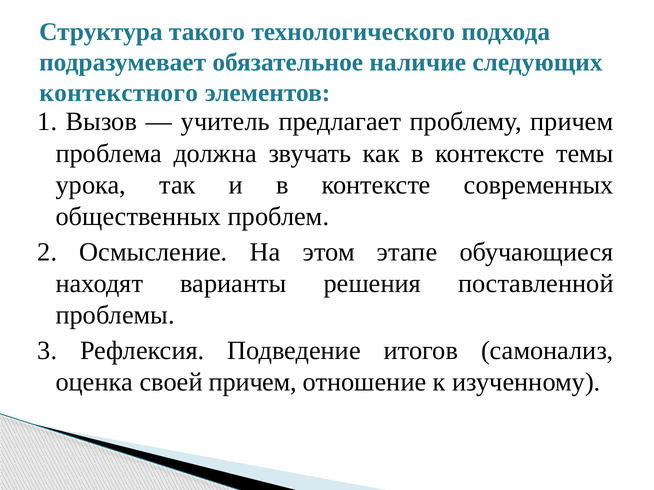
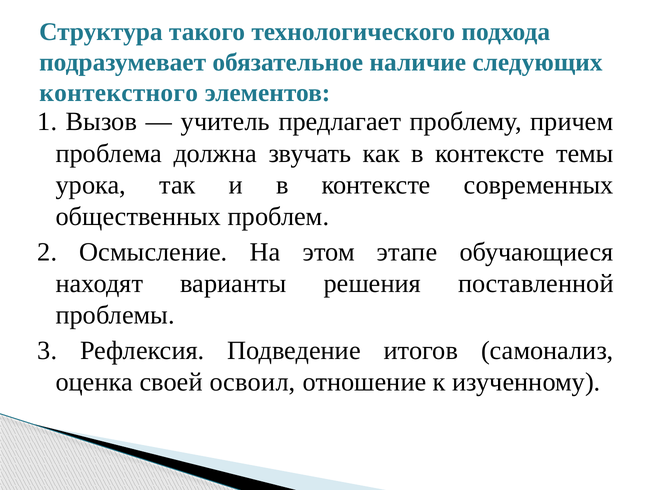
своей причем: причем -> освоил
